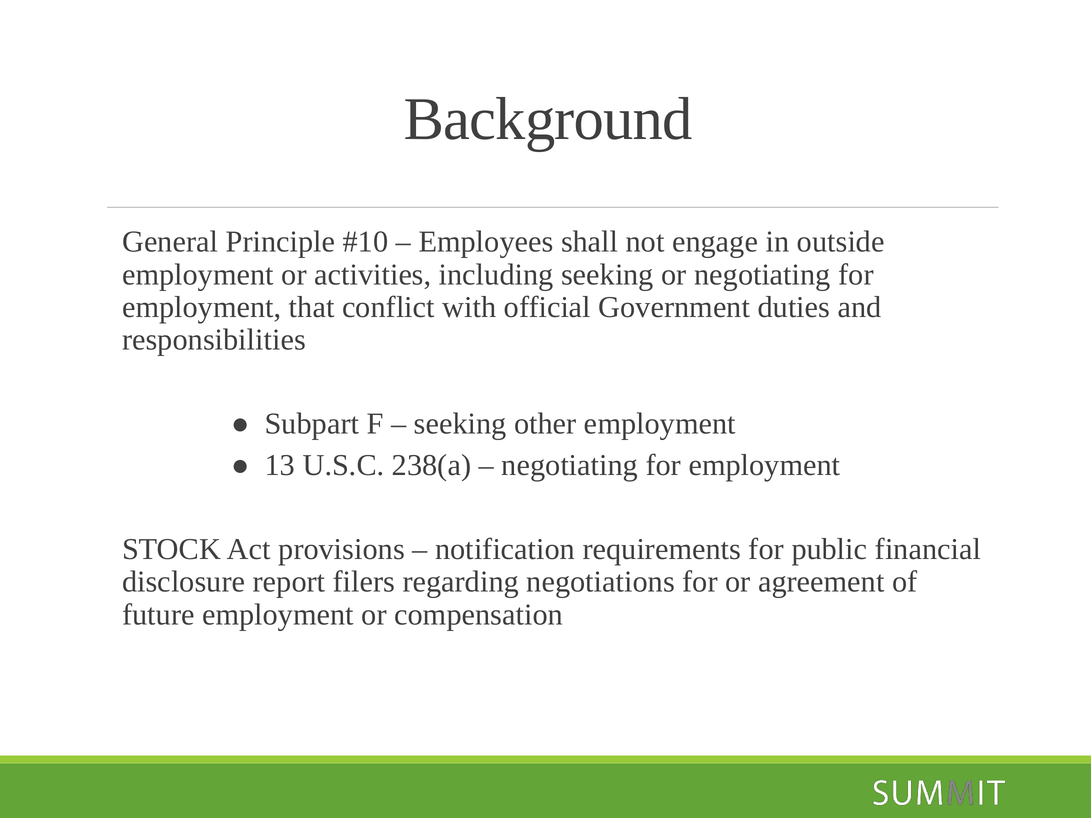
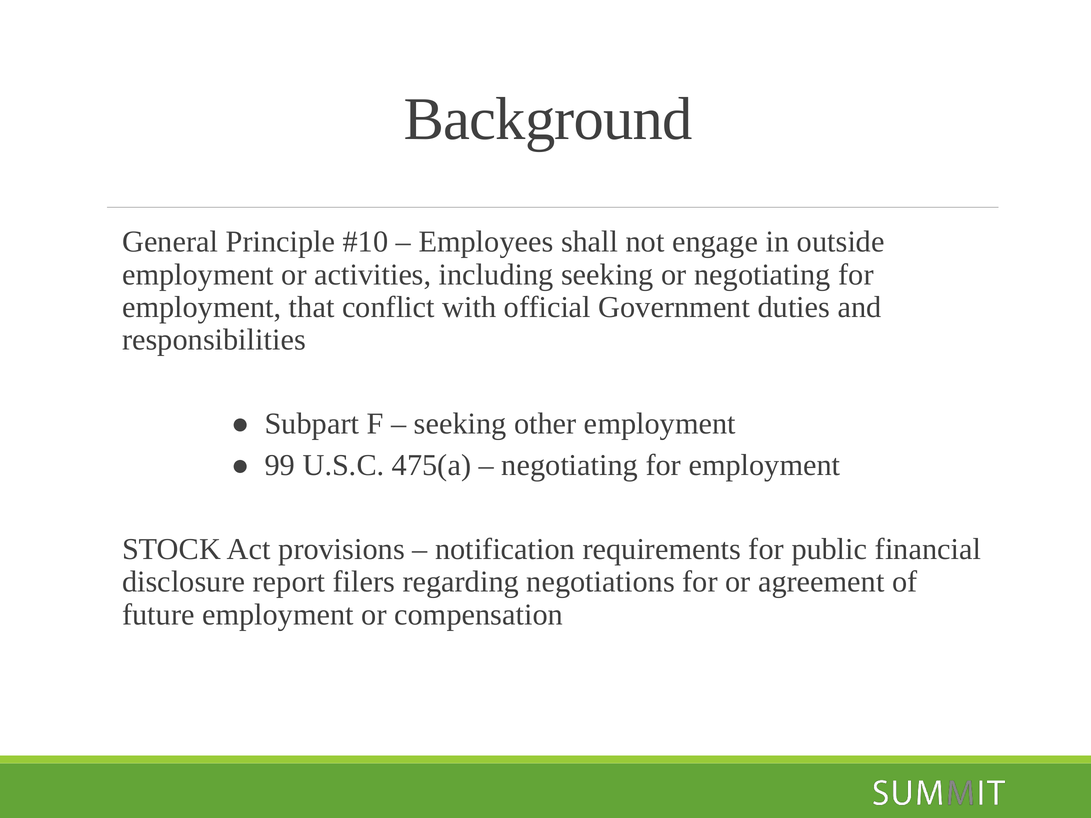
13: 13 -> 99
238(a: 238(a -> 475(a
